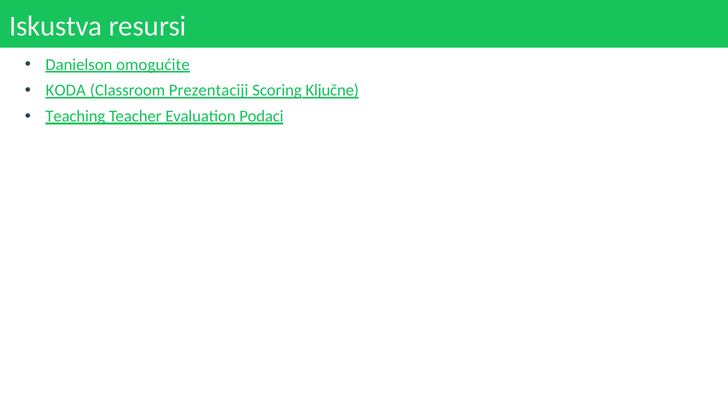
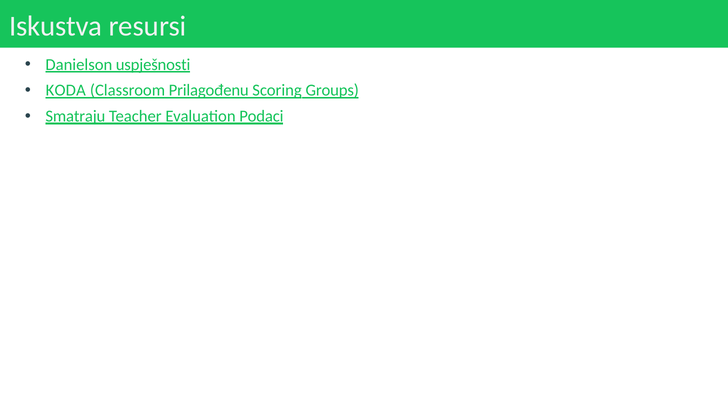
omogućite: omogućite -> uspješnosti
Prezentaciji: Prezentaciji -> Prilagođenu
Ključne: Ključne -> Groups
Teaching: Teaching -> Smatraju
